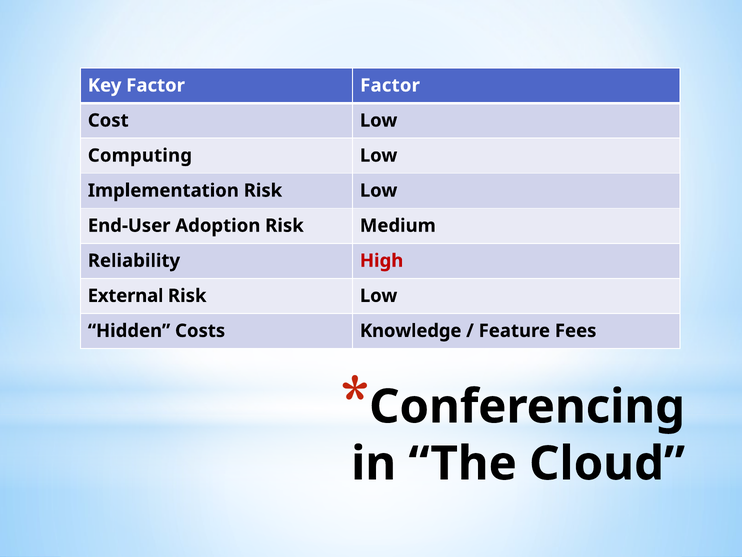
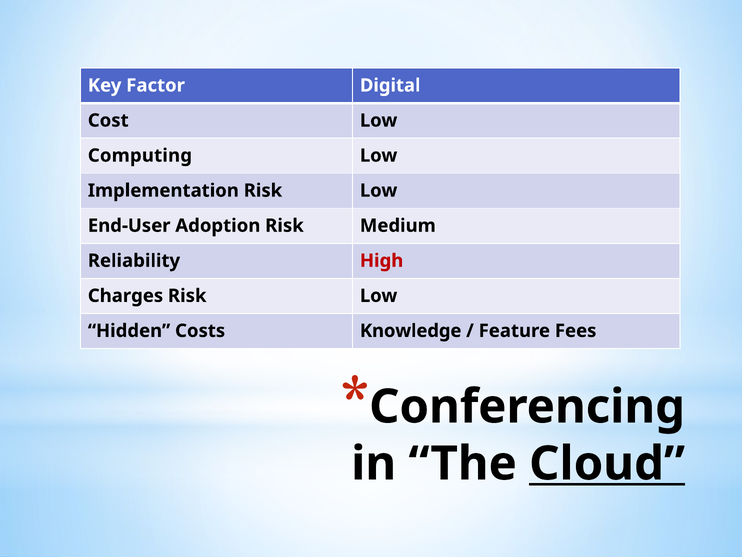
Factor Factor: Factor -> Digital
External: External -> Charges
Cloud underline: none -> present
